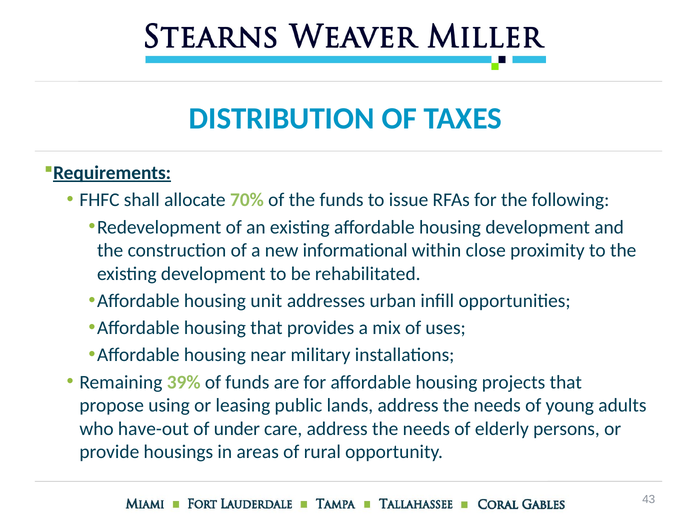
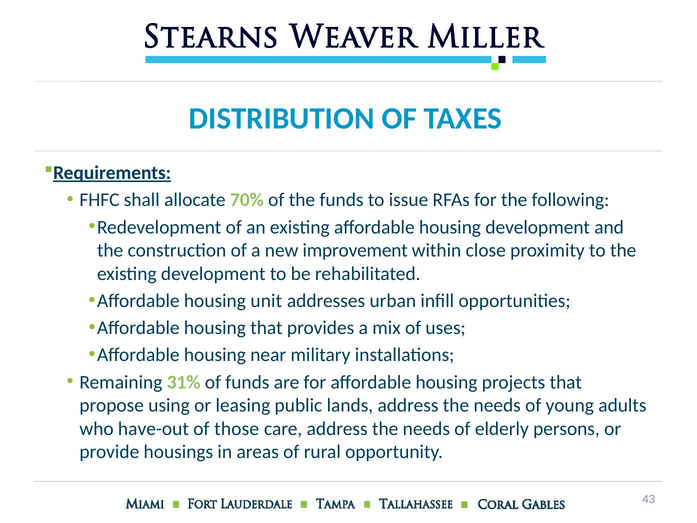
informational: informational -> improvement
39%: 39% -> 31%
under: under -> those
